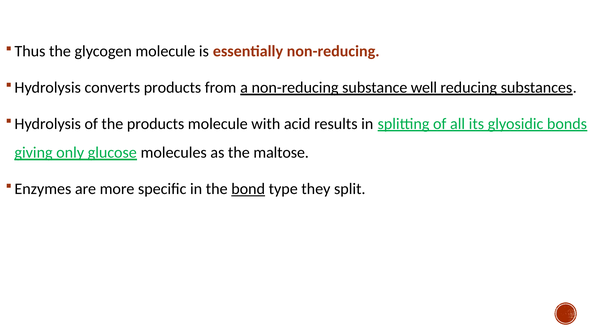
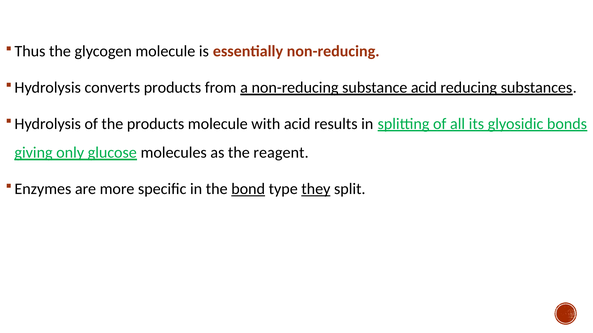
substance well: well -> acid
maltose: maltose -> reagent
they underline: none -> present
